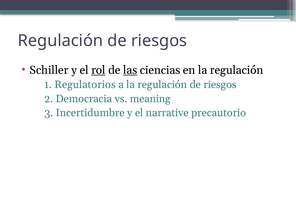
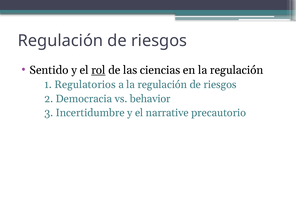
Schiller: Schiller -> Sentido
las underline: present -> none
meaning: meaning -> behavior
